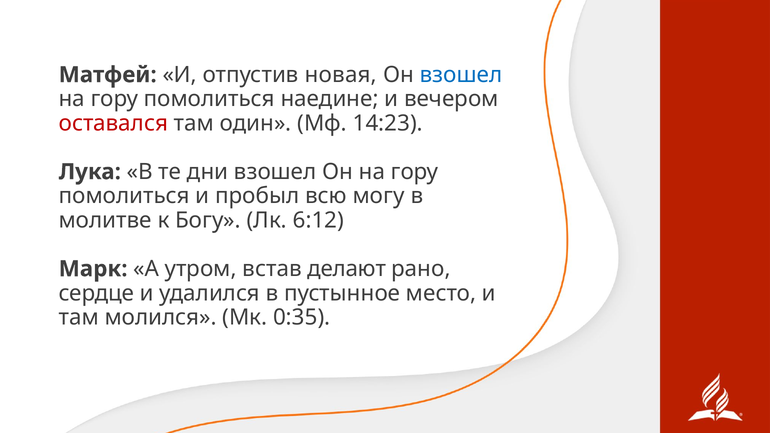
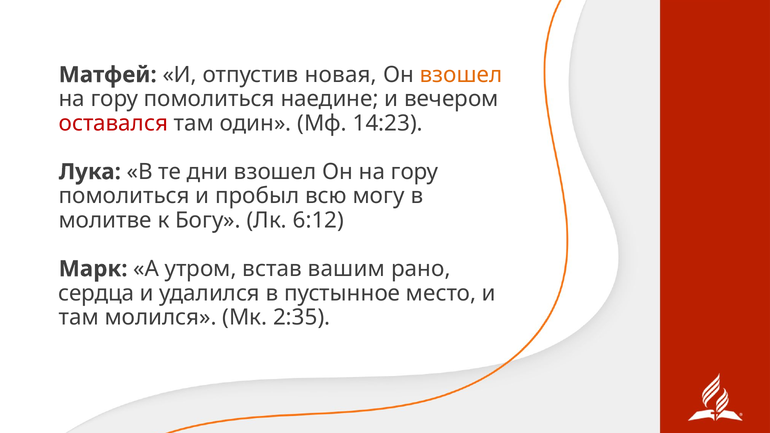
взошел at (461, 75) colour: blue -> orange
делают: делают -> вашим
сердце: сердце -> сердца
0:35: 0:35 -> 2:35
